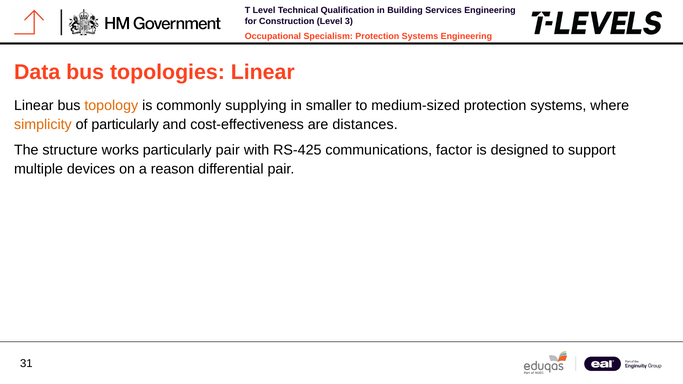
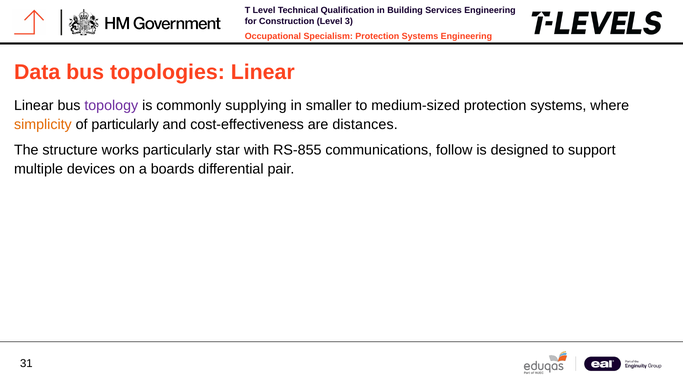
topology colour: orange -> purple
particularly pair: pair -> star
RS-425: RS-425 -> RS-855
factor: factor -> follow
reason: reason -> boards
